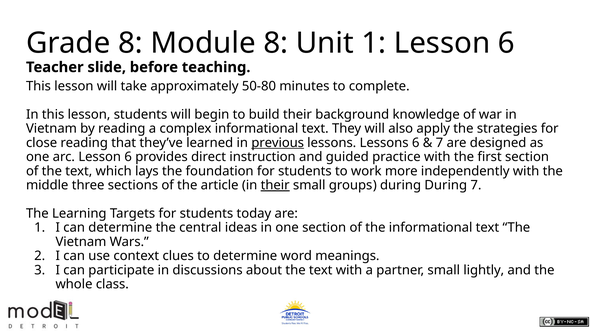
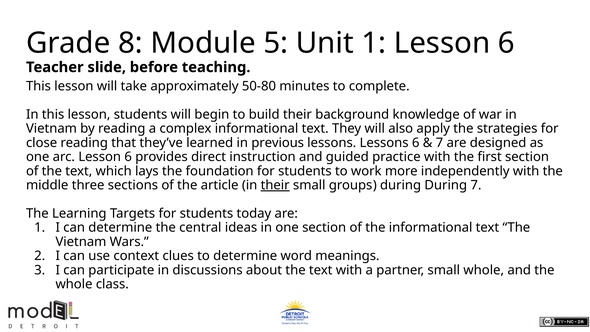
Module 8: 8 -> 5
previous underline: present -> none
small lightly: lightly -> whole
